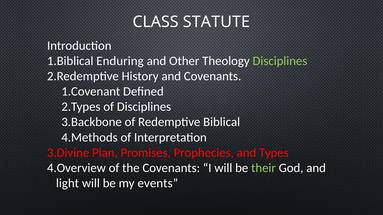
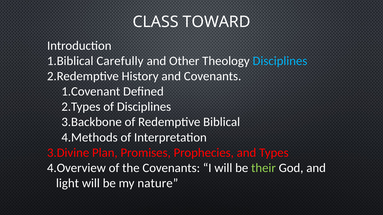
STATUTE: STATUTE -> TOWARD
Enduring: Enduring -> Carefully
Disciplines at (280, 61) colour: light green -> light blue
events: events -> nature
